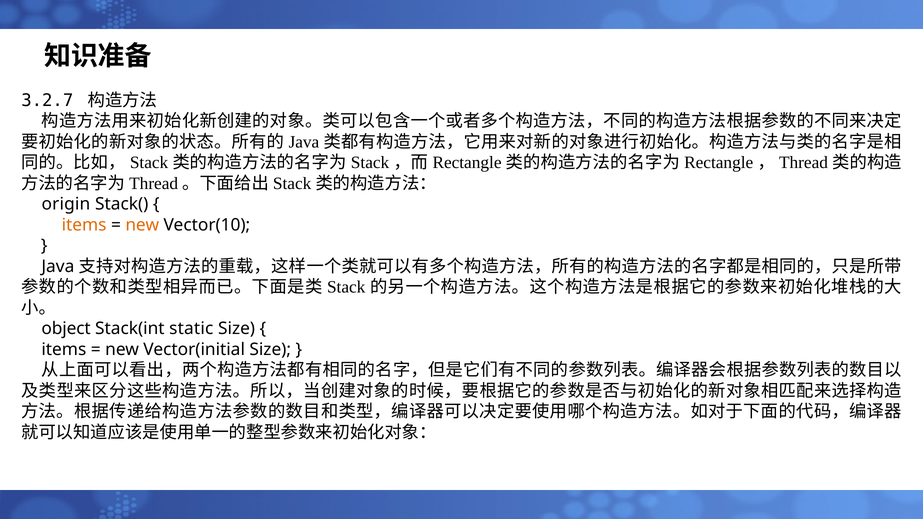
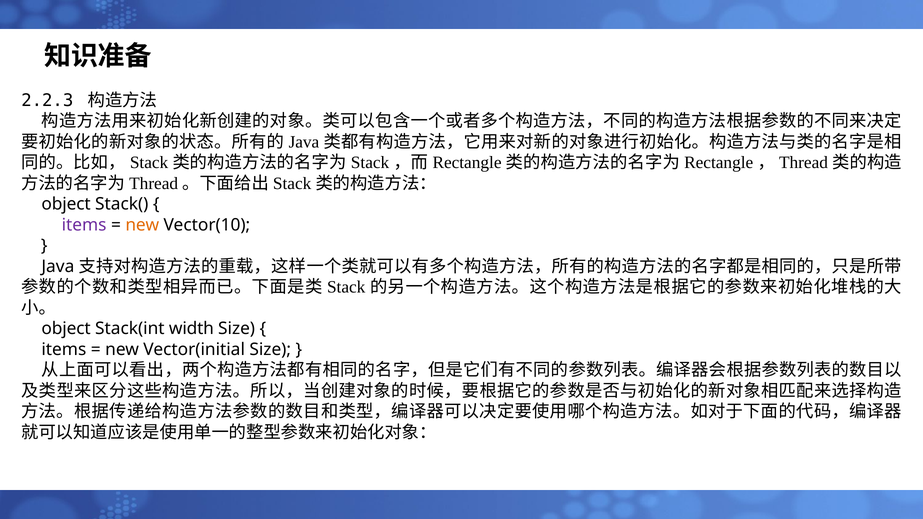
3.2.7: 3.2.7 -> 2.2.3
origin at (66, 204): origin -> object
items at (84, 225) colour: orange -> purple
static: static -> width
